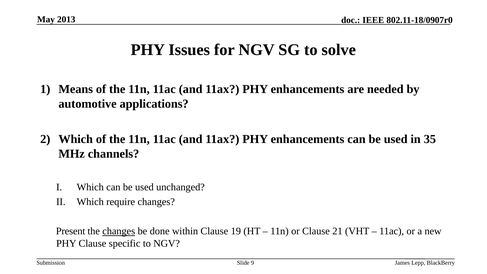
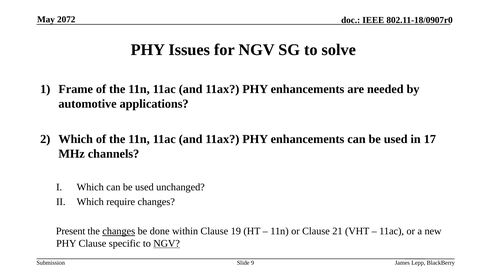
2013: 2013 -> 2072
Means: Means -> Frame
35: 35 -> 17
NGV at (167, 243) underline: none -> present
